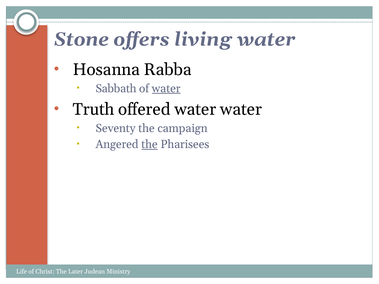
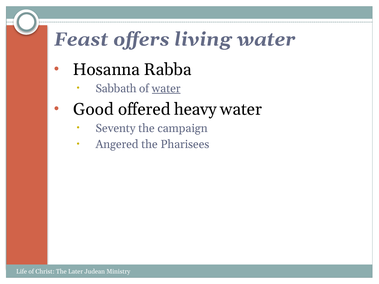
Stone: Stone -> Feast
Truth: Truth -> Good
offered water: water -> heavy
the at (150, 145) underline: present -> none
